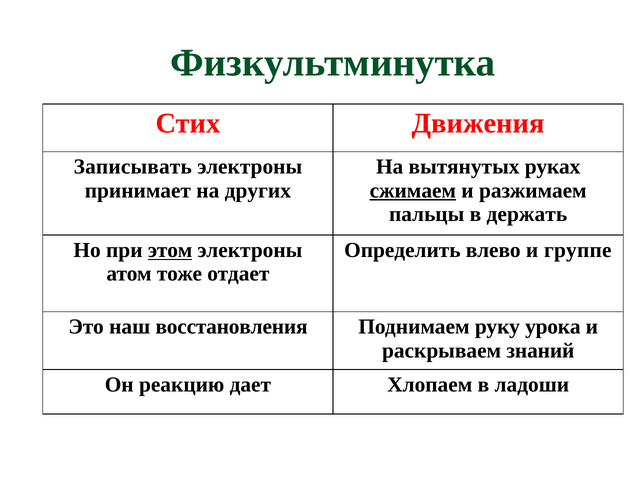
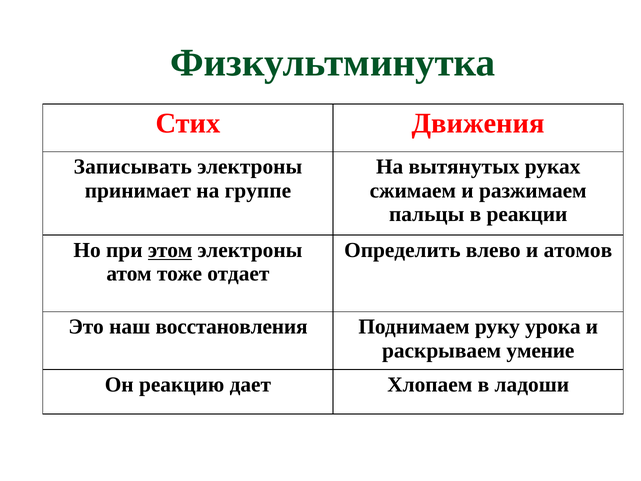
других: других -> группе
сжимаем underline: present -> none
держать: держать -> реакции
группе: группе -> атомов
знаний: знаний -> умение
